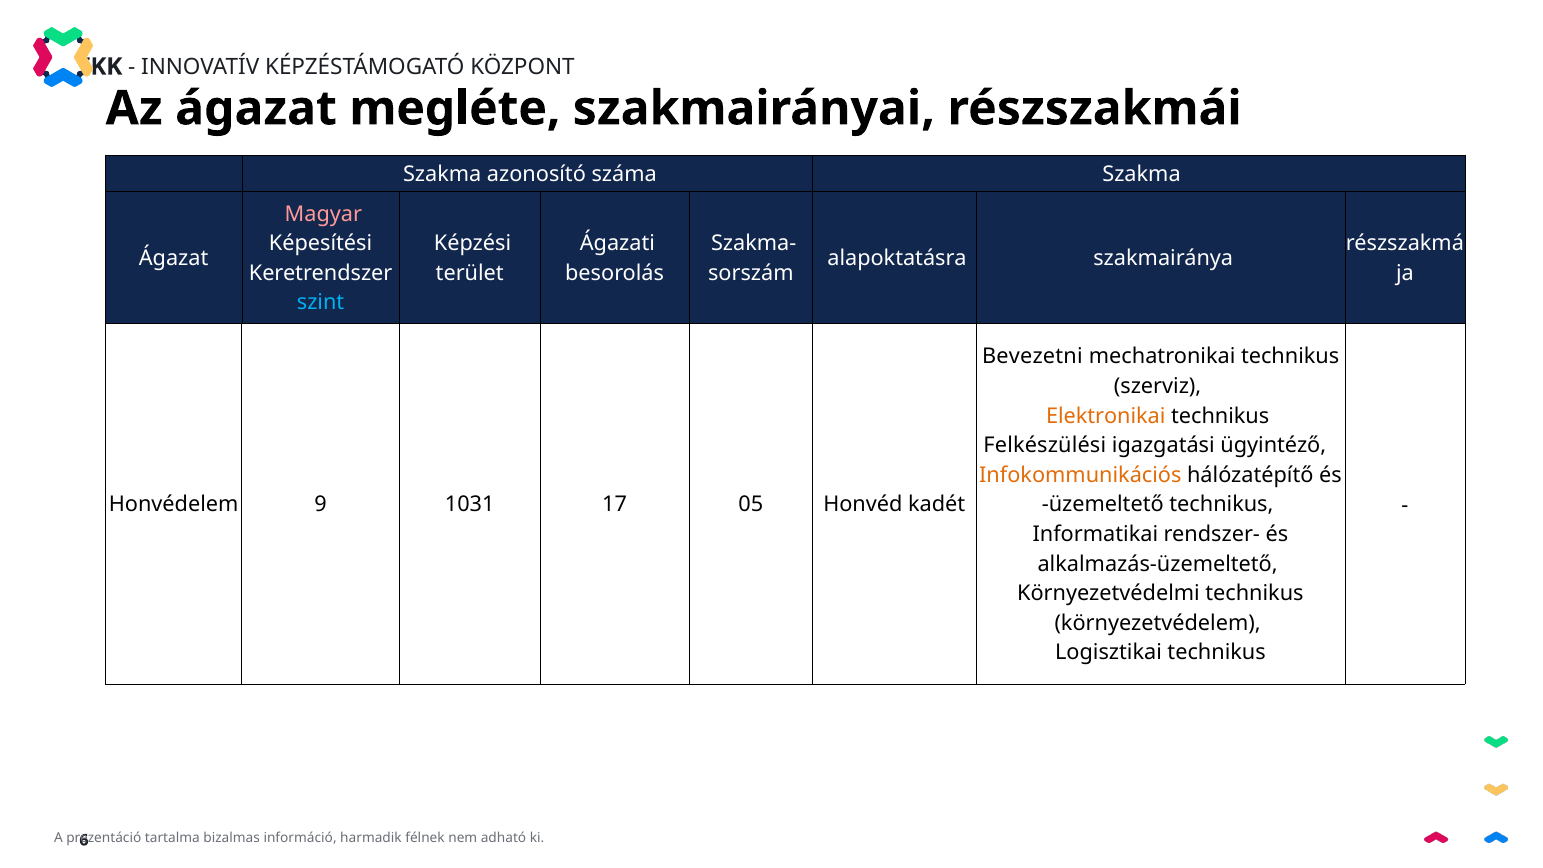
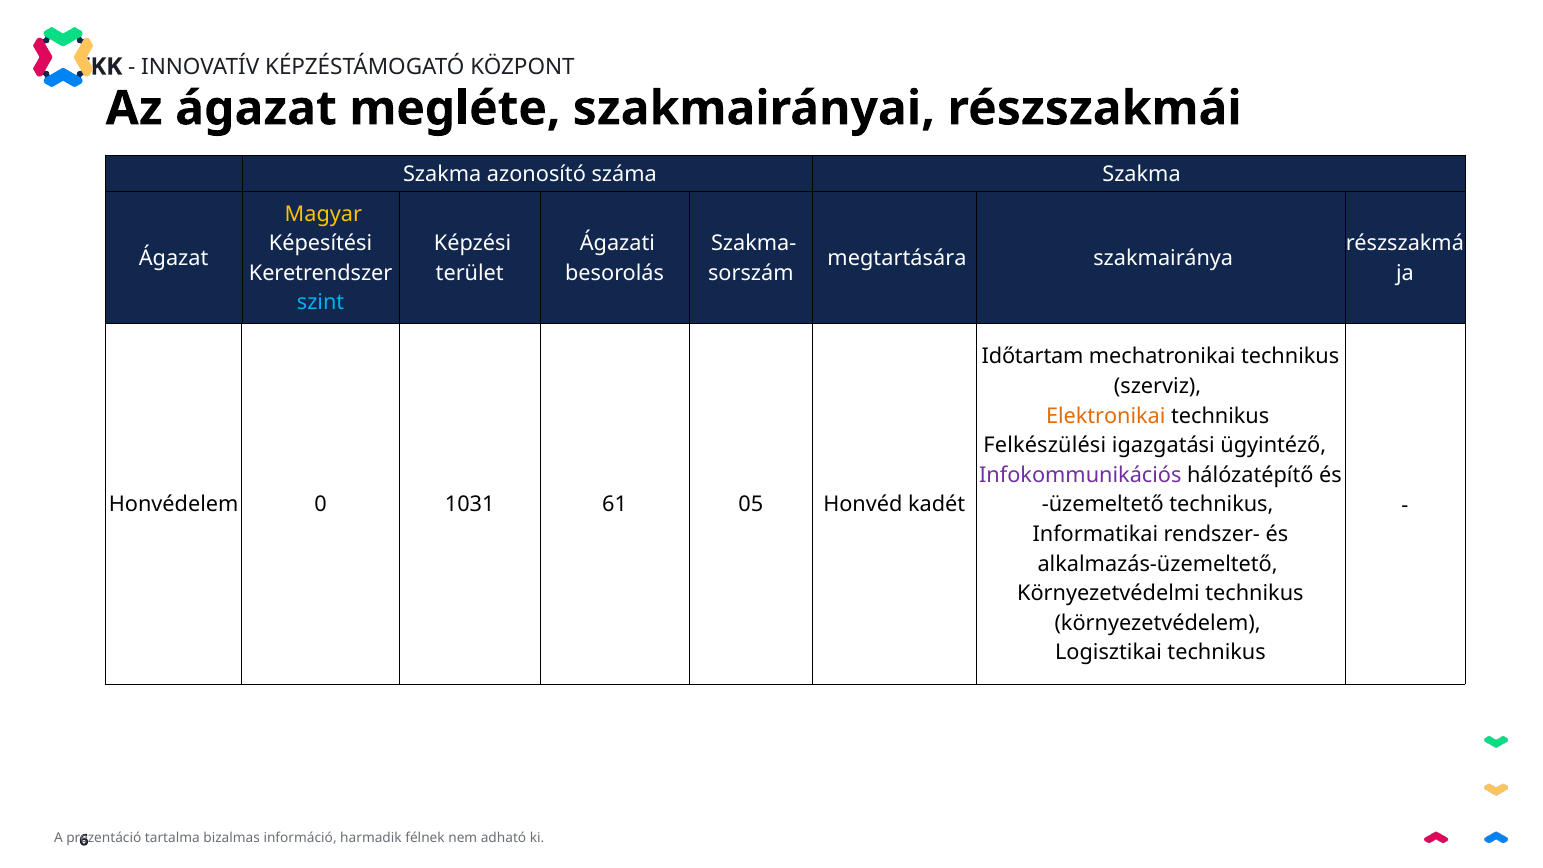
Magyar colour: pink -> yellow
alapoktatásra: alapoktatásra -> megtartására
Bevezetni: Bevezetni -> Időtartam
Infokommunikációs colour: orange -> purple
9: 9 -> 0
17: 17 -> 61
